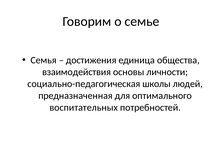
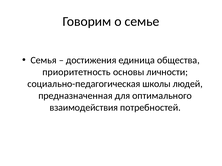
взаимодействия: взаимодействия -> приоритетность
воспитательных: воспитательных -> взаимодействия
